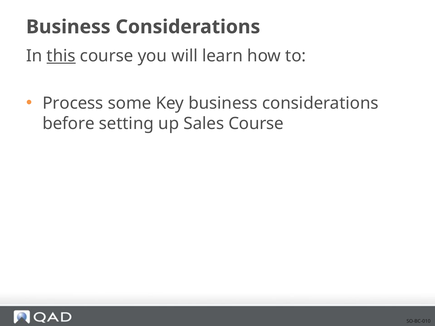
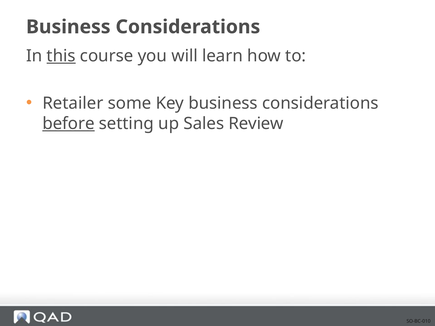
Process: Process -> Retailer
before underline: none -> present
Sales Course: Course -> Review
